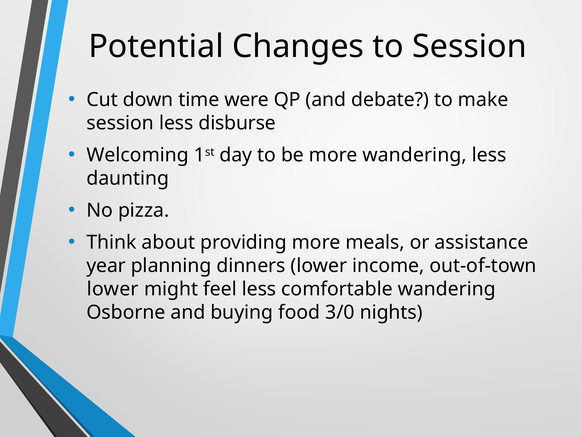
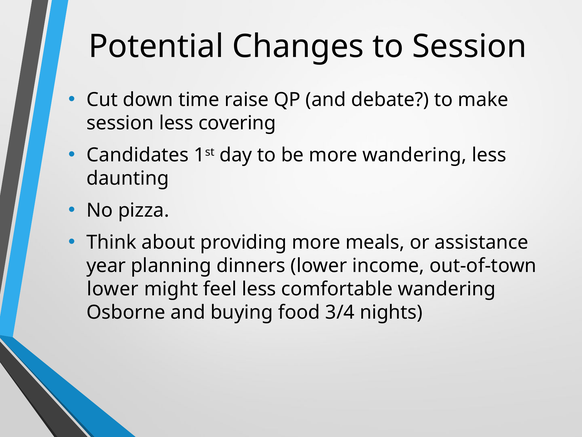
were: were -> raise
disburse: disburse -> covering
Welcoming: Welcoming -> Candidates
3/0: 3/0 -> 3/4
